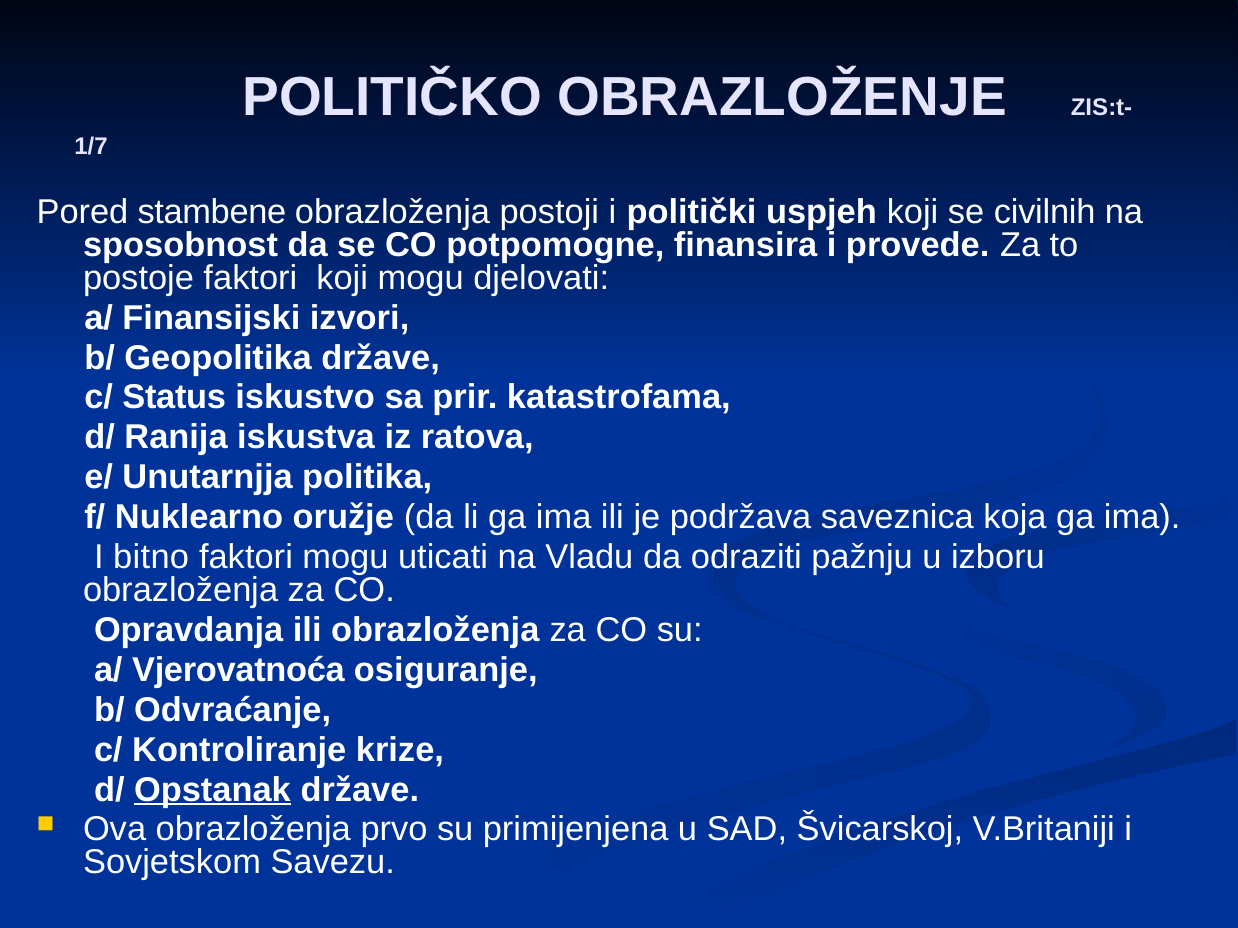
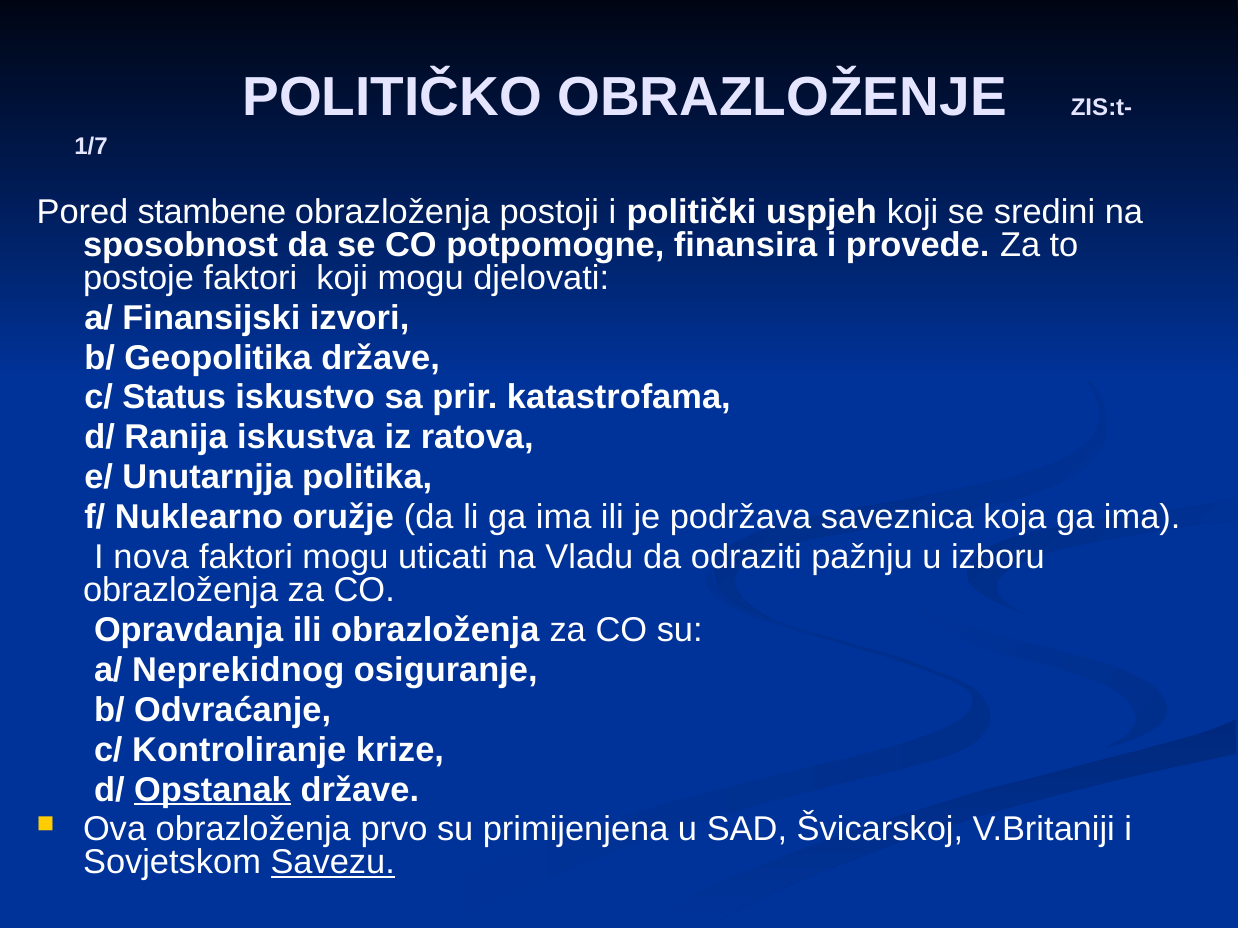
civilnih: civilnih -> sredini
bitno: bitno -> nova
Vjerovatnoća: Vjerovatnoća -> Neprekidnog
Savezu underline: none -> present
